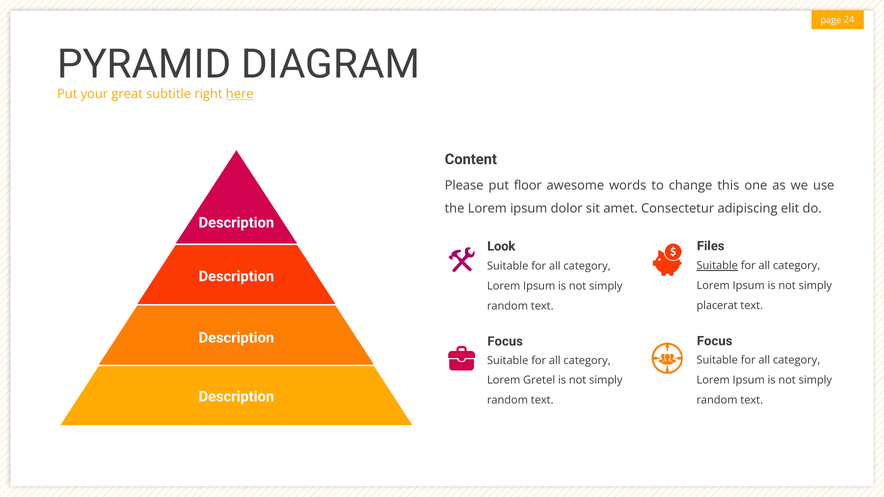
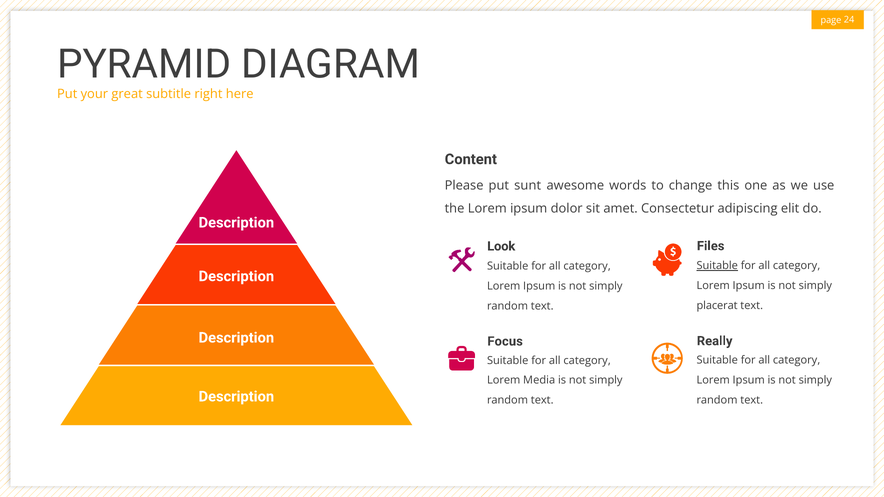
here underline: present -> none
floor: floor -> sunt
Focus at (715, 341): Focus -> Really
Gretel: Gretel -> Media
